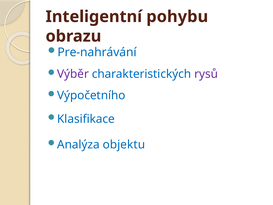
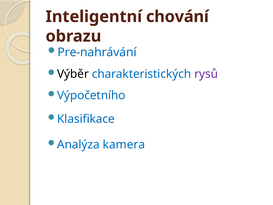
pohybu: pohybu -> chování
Výběr colour: purple -> black
objektu: objektu -> kamera
